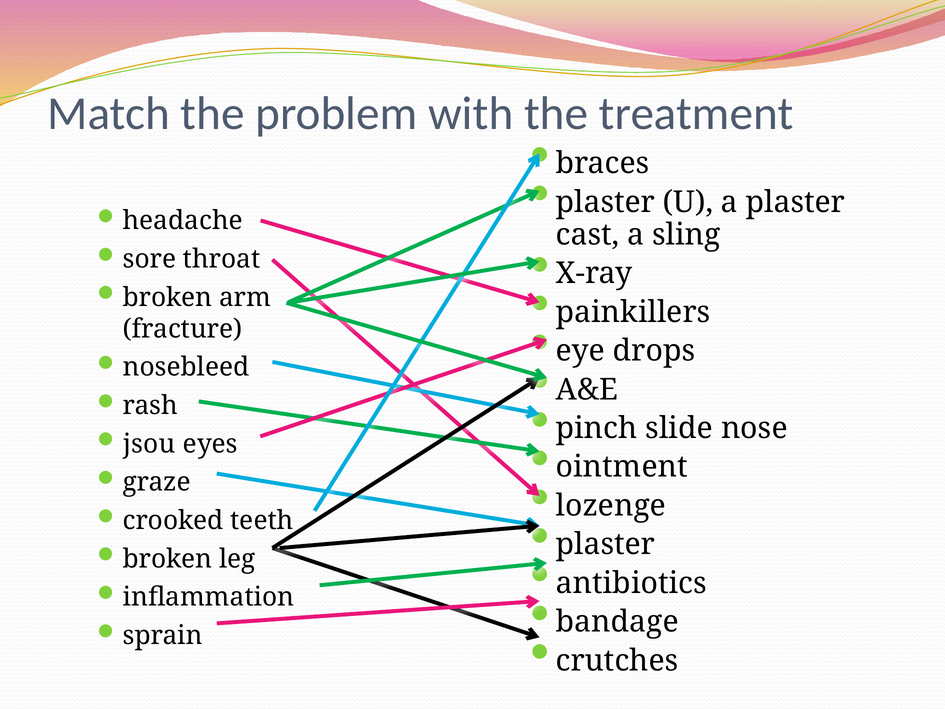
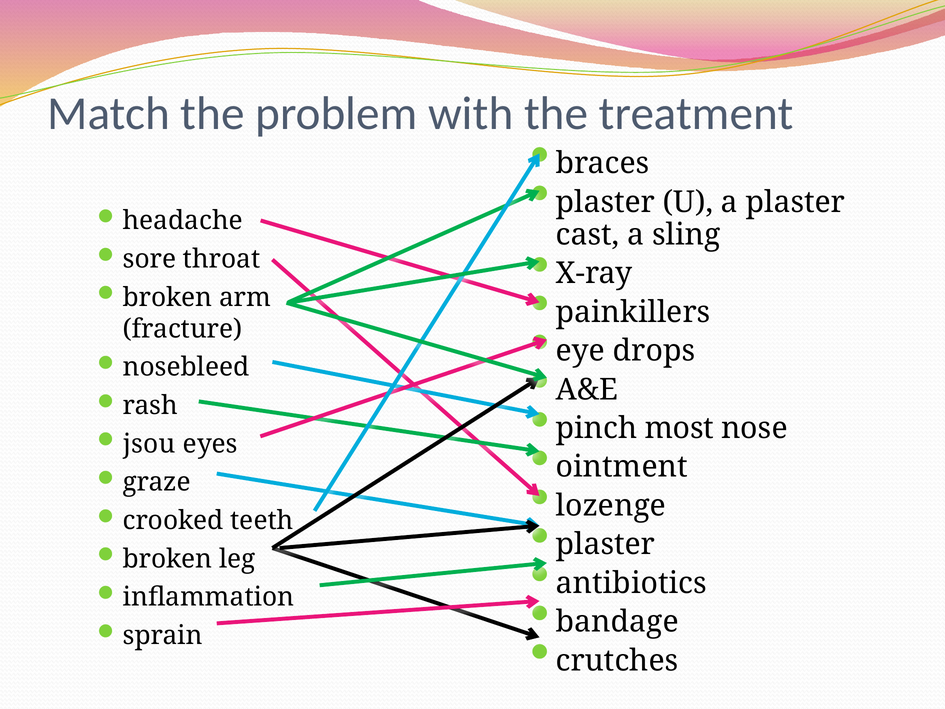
slide: slide -> most
